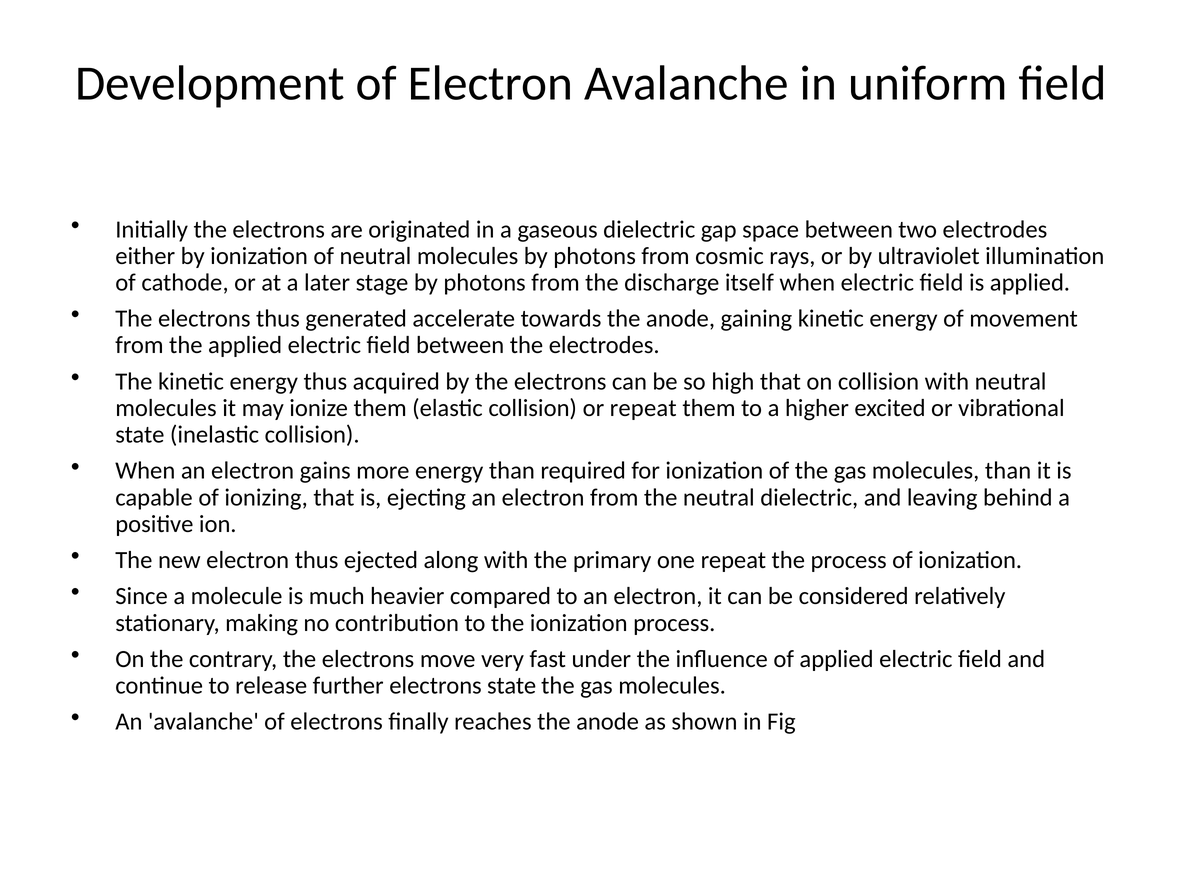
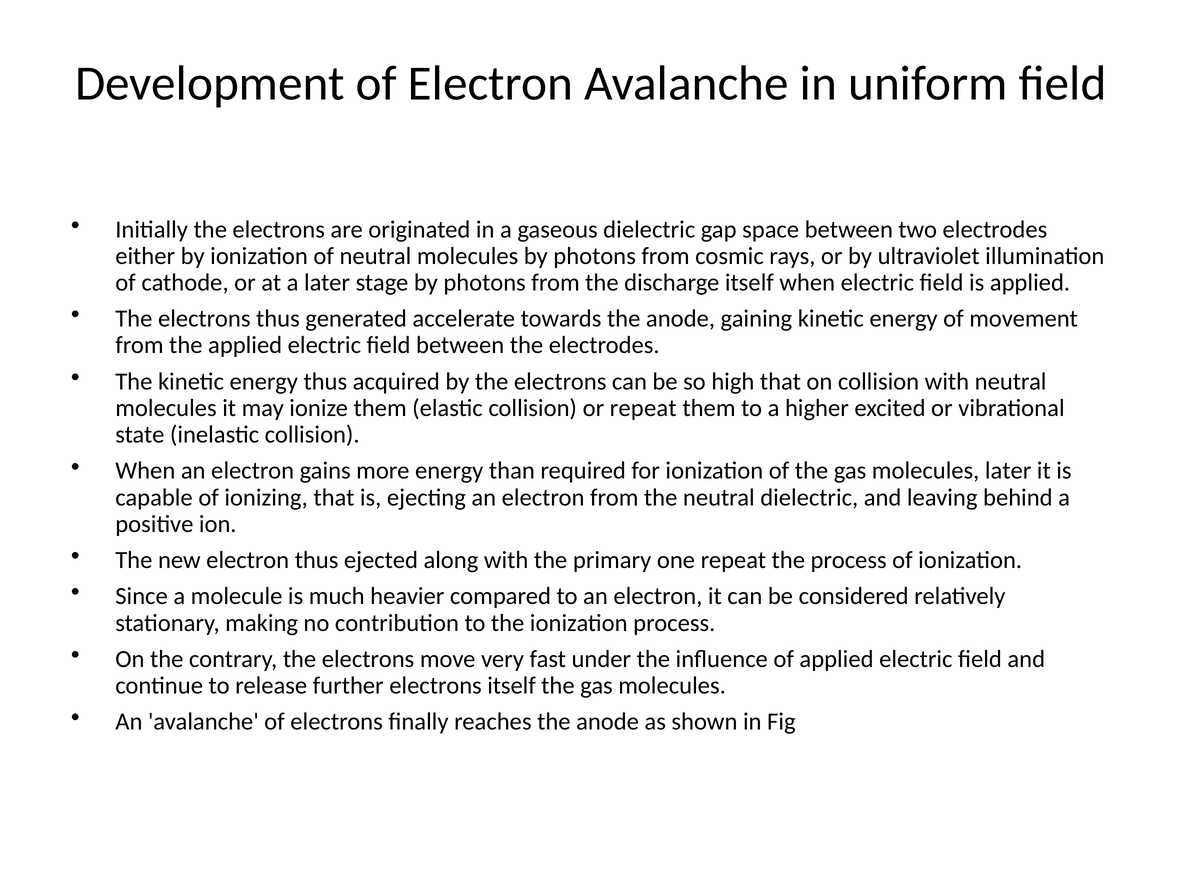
molecules than: than -> later
electrons state: state -> itself
